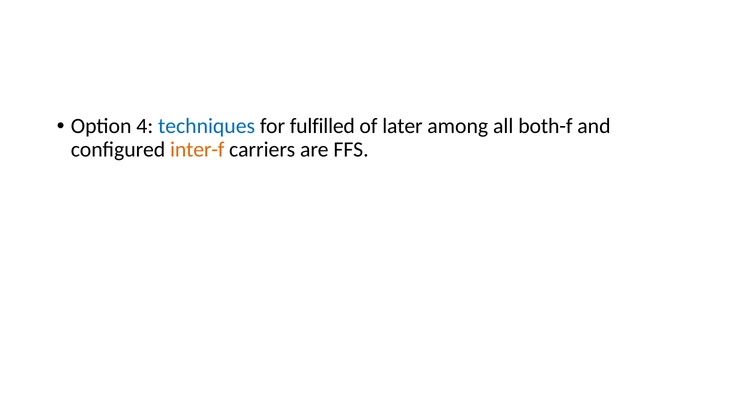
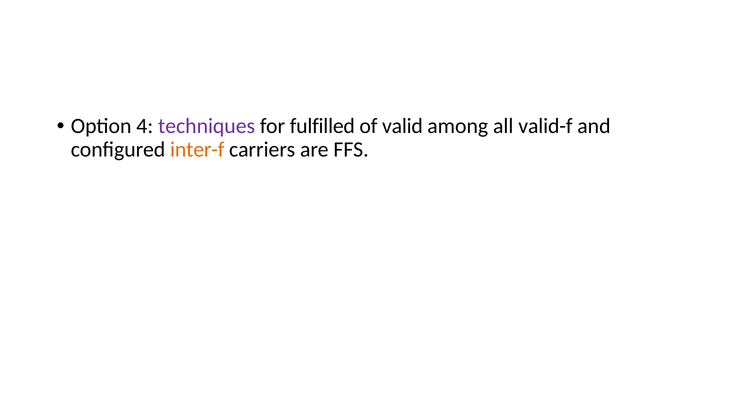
techniques colour: blue -> purple
later: later -> valid
both-f: both-f -> valid-f
